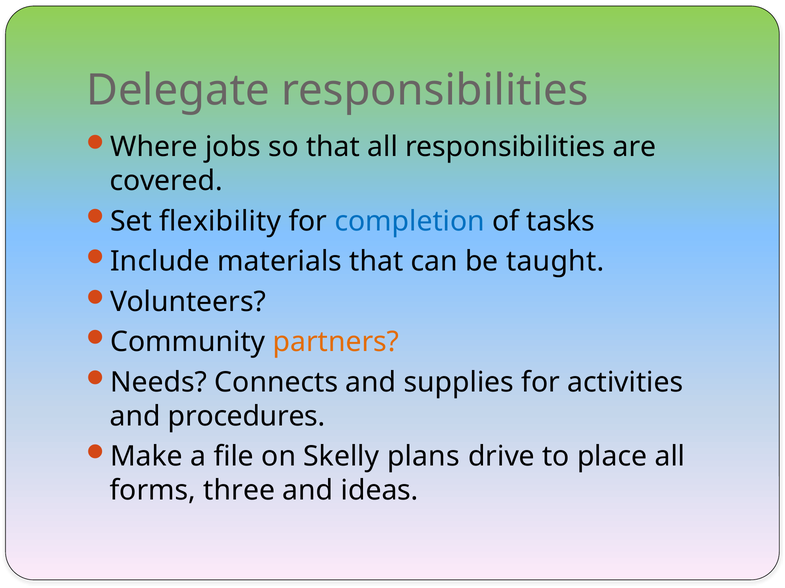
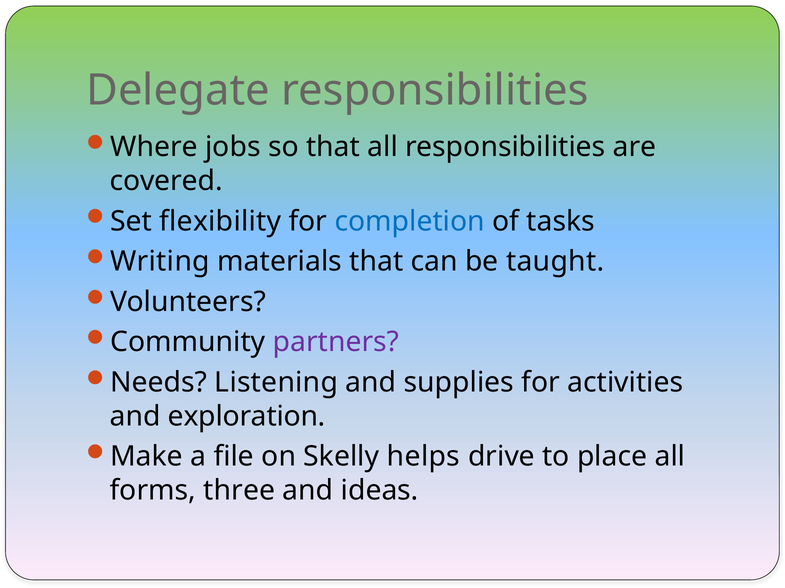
Include: Include -> Writing
partners colour: orange -> purple
Connects: Connects -> Listening
procedures: procedures -> exploration
plans: plans -> helps
